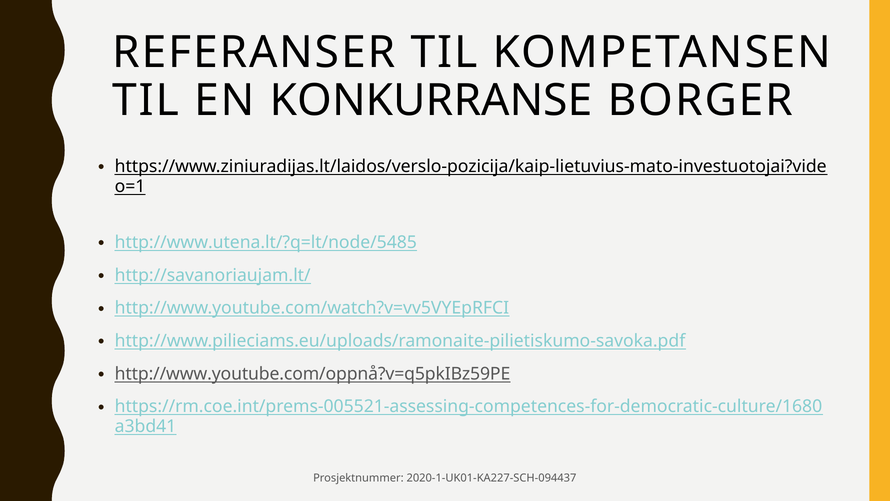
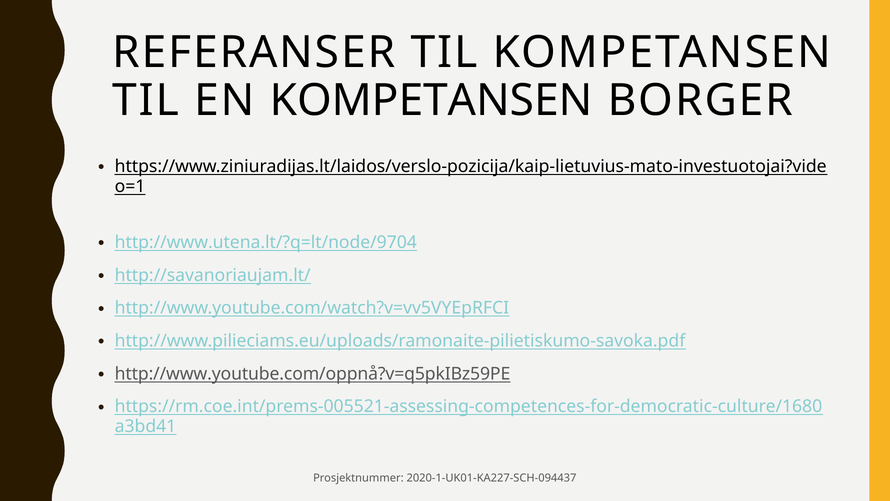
EN KONKURRANSE: KONKURRANSE -> KOMPETANSEN
http://www.utena.lt/?q=lt/node/5485: http://www.utena.lt/?q=lt/node/5485 -> http://www.utena.lt/?q=lt/node/9704
